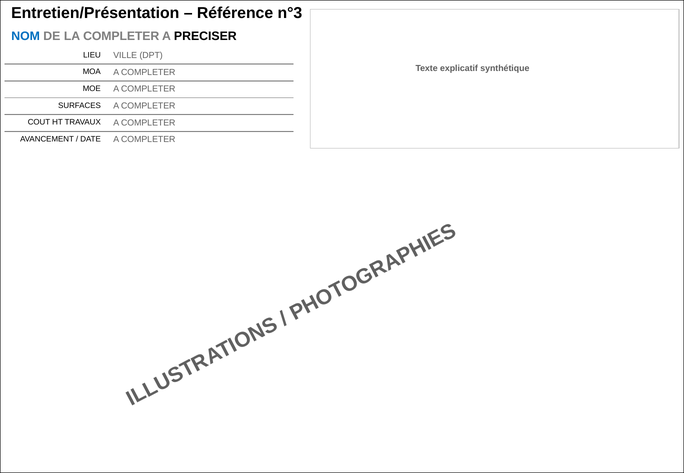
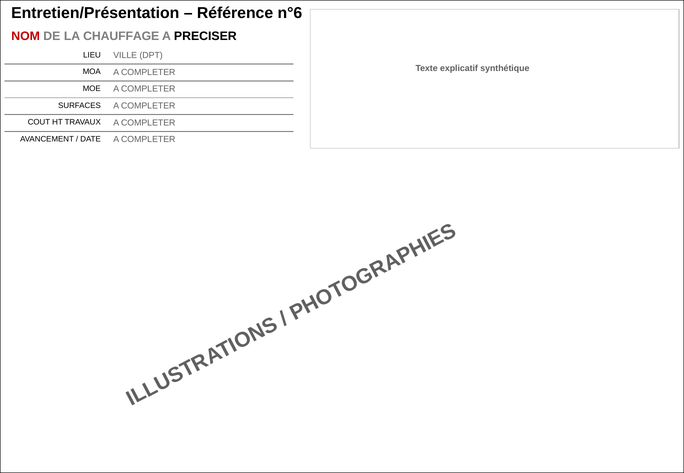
n°3: n°3 -> n°6
NOM colour: blue -> red
LA COMPLETER: COMPLETER -> CHAUFFAGE
